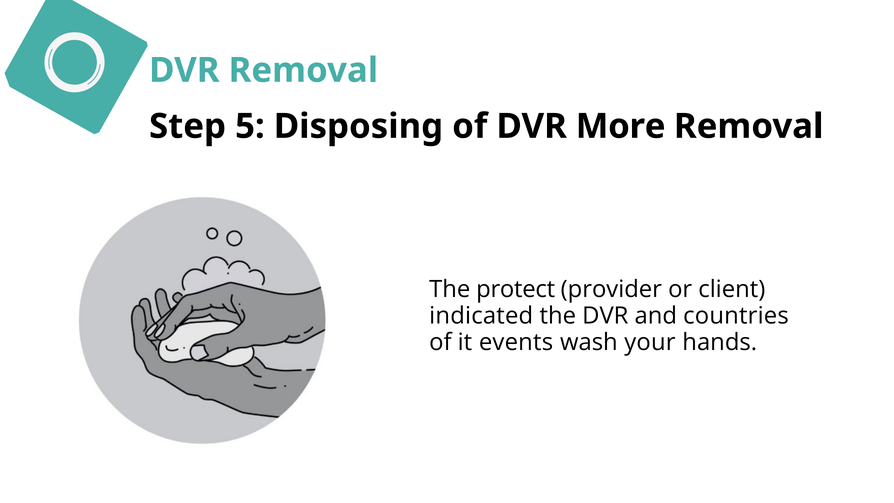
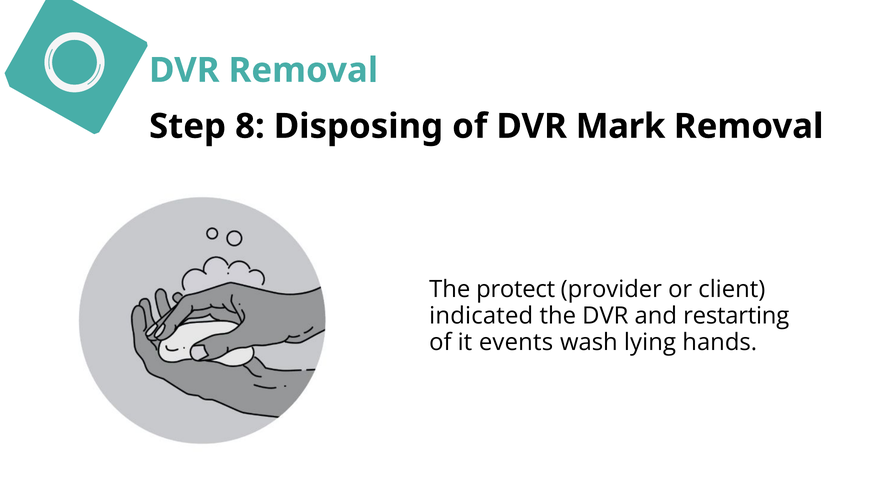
5: 5 -> 8
More: More -> Mark
countries: countries -> restarting
your: your -> lying
